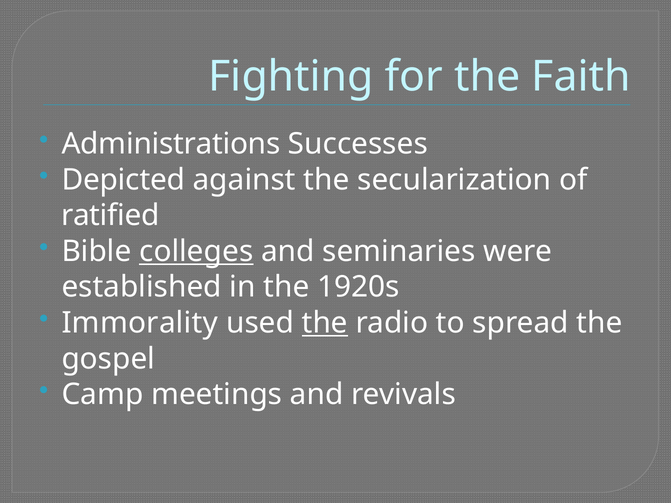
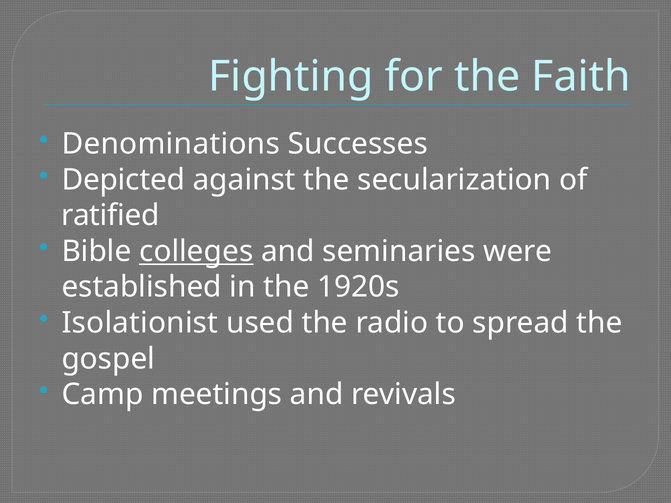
Administrations: Administrations -> Denominations
Immorality: Immorality -> Isolationist
the at (325, 323) underline: present -> none
